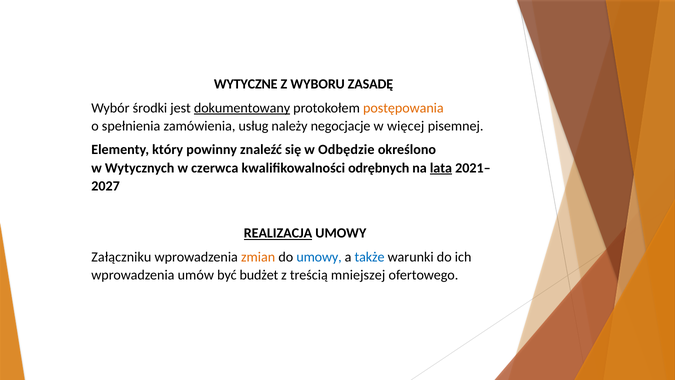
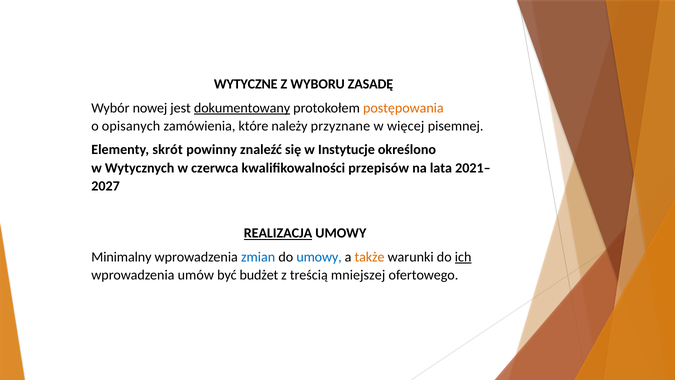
środki: środki -> nowej
spełnienia: spełnienia -> opisanych
usług: usług -> które
negocjacje: negocjacje -> przyznane
który: który -> skrót
Odbędzie: Odbędzie -> Instytucje
odrębnych: odrębnych -> przepisów
lata underline: present -> none
Załączniku: Załączniku -> Minimalny
zmian colour: orange -> blue
także colour: blue -> orange
ich underline: none -> present
